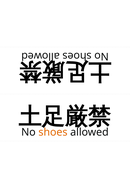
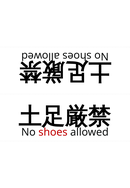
shoes colour: orange -> red
